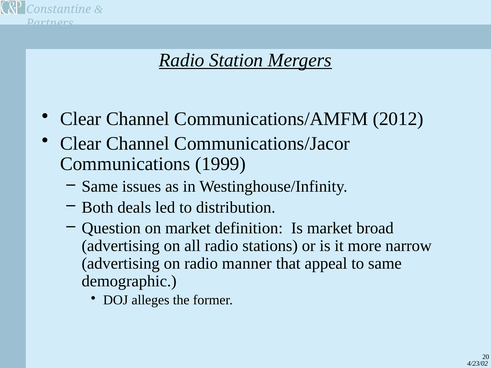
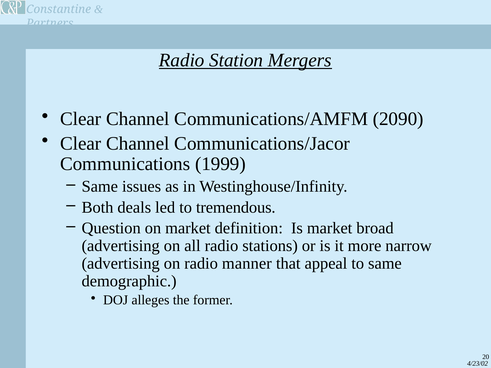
2012: 2012 -> 2090
distribution: distribution -> tremendous
